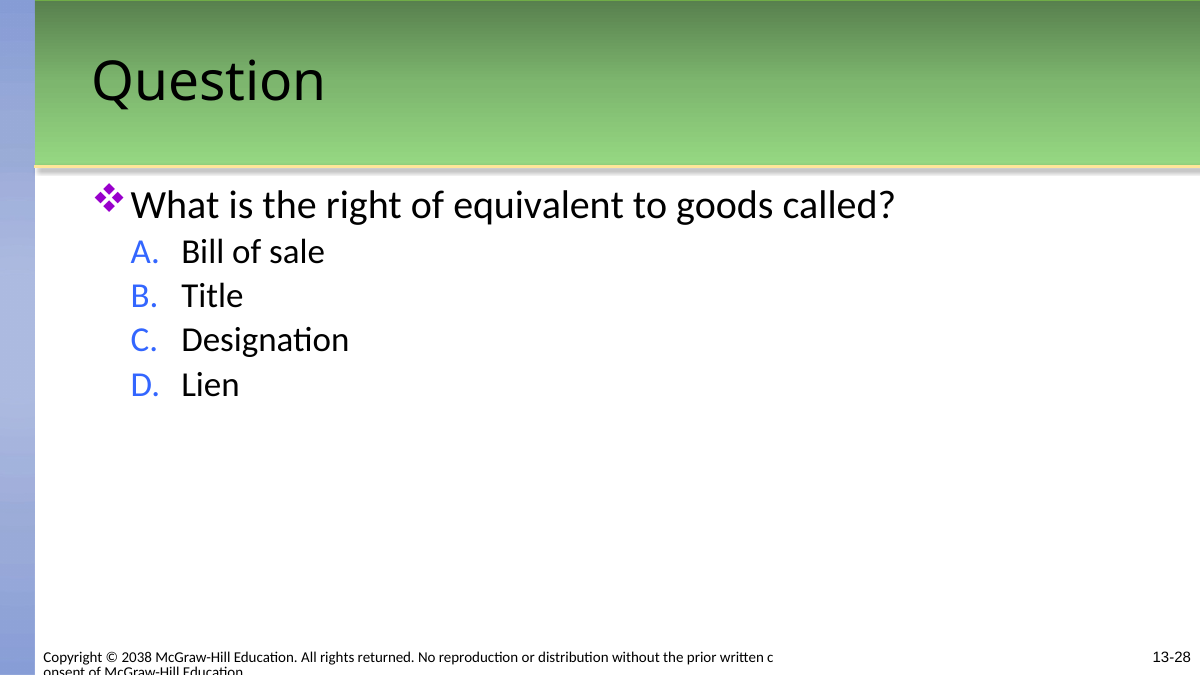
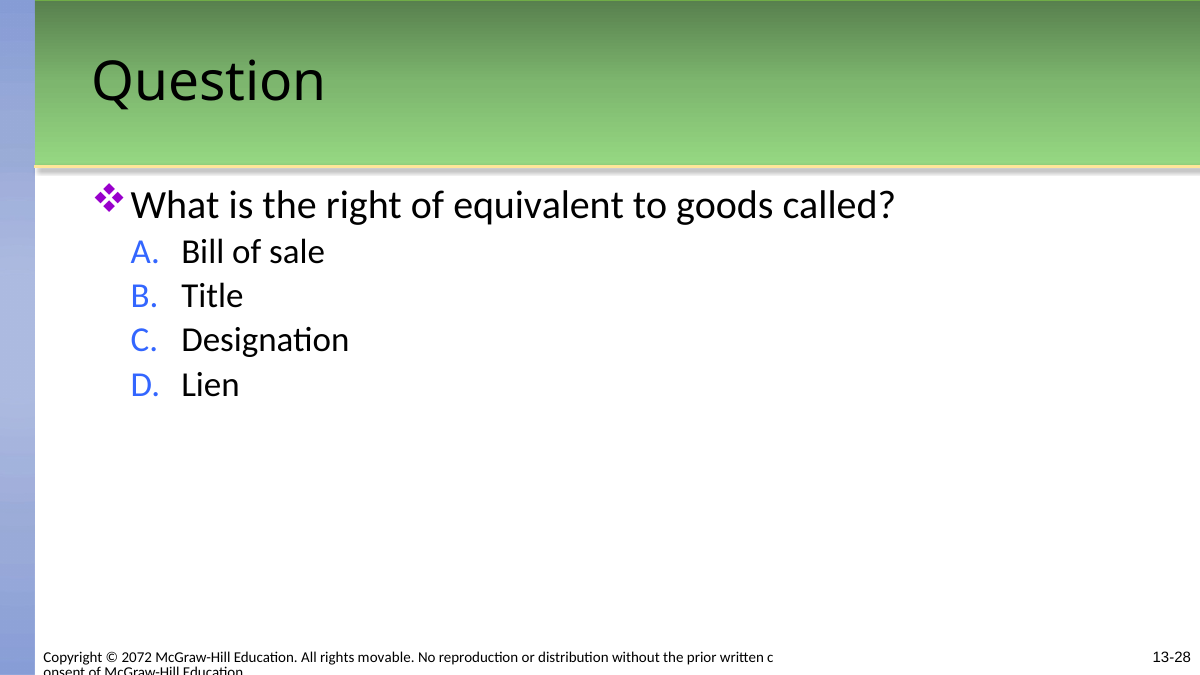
2038: 2038 -> 2072
returned: returned -> movable
